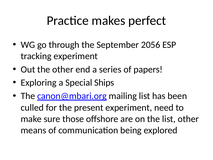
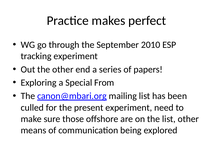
2056: 2056 -> 2010
Ships: Ships -> From
